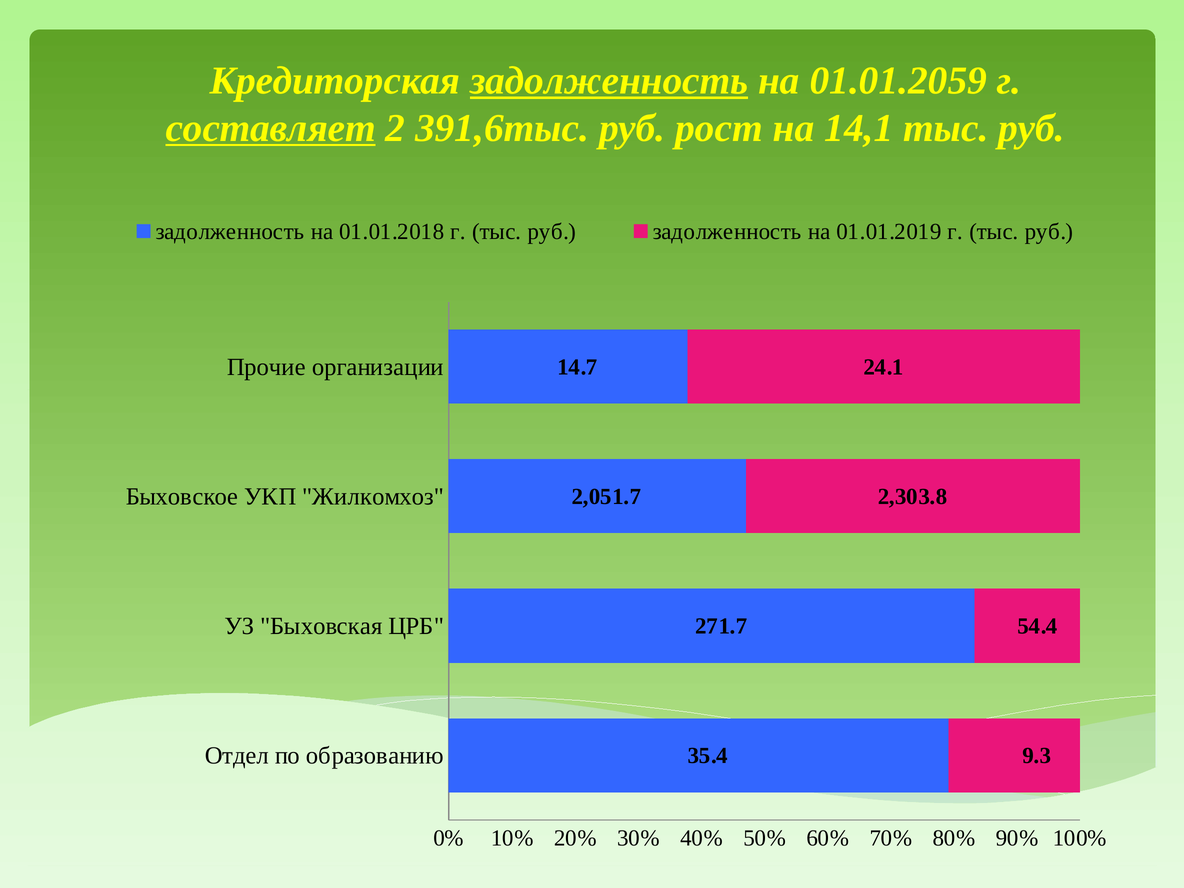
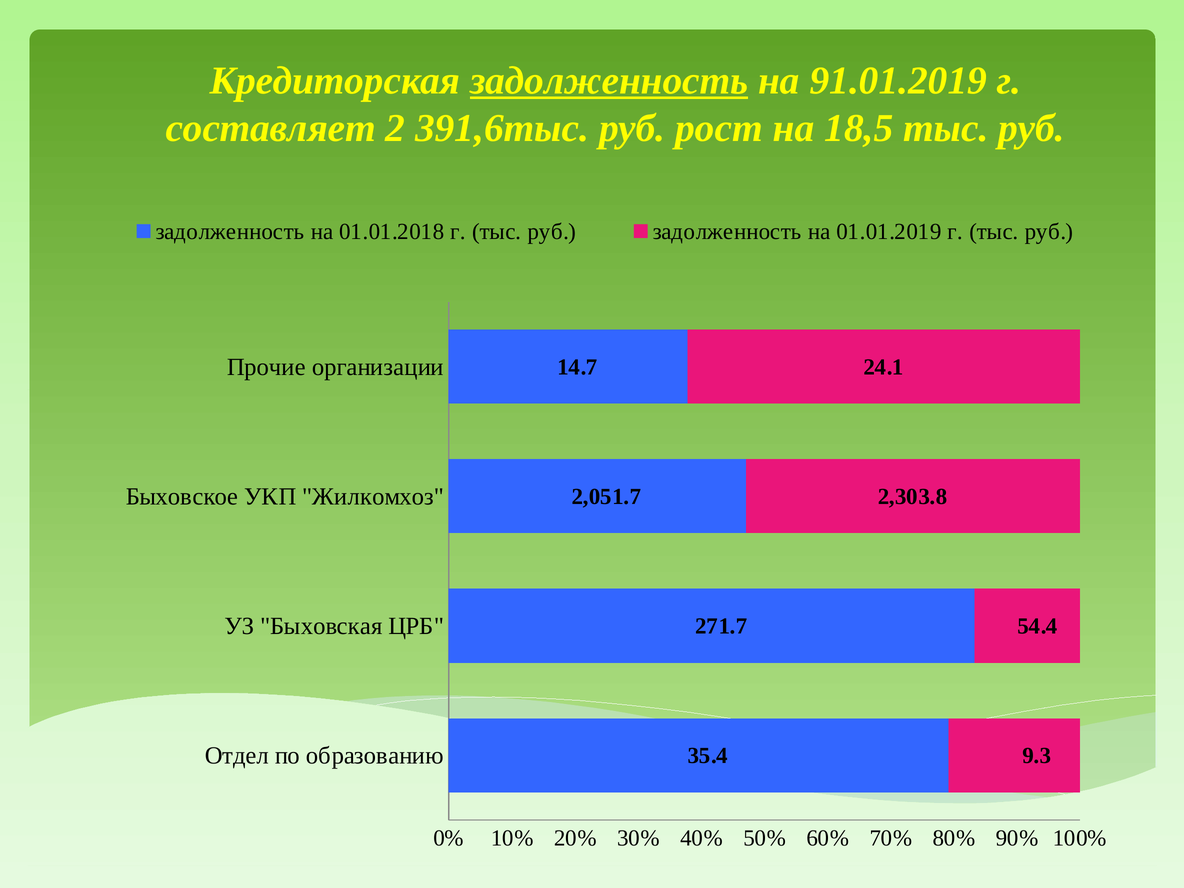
01.01.2059: 01.01.2059 -> 91.01.2019
составляет underline: present -> none
14,1: 14,1 -> 18,5
